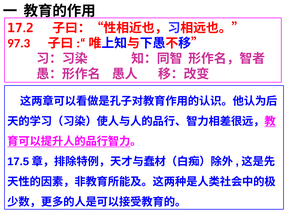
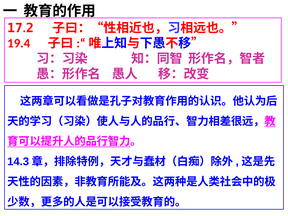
97.3: 97.3 -> 19.4
17.5: 17.5 -> 14.3
